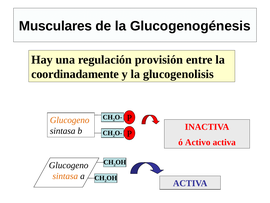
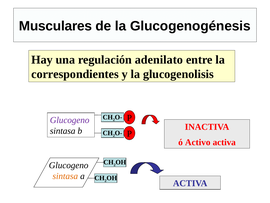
provisión: provisión -> adenilato
coordinadamente: coordinadamente -> correspondientes
Glucogeno at (70, 120) colour: orange -> purple
